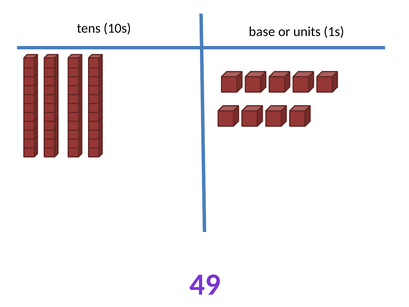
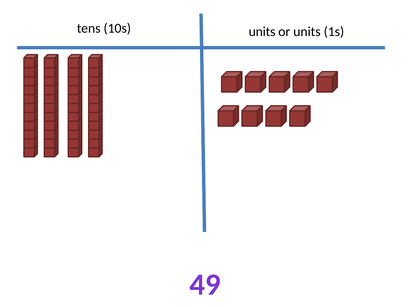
10s base: base -> units
